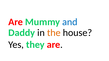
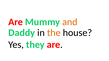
and colour: blue -> orange
